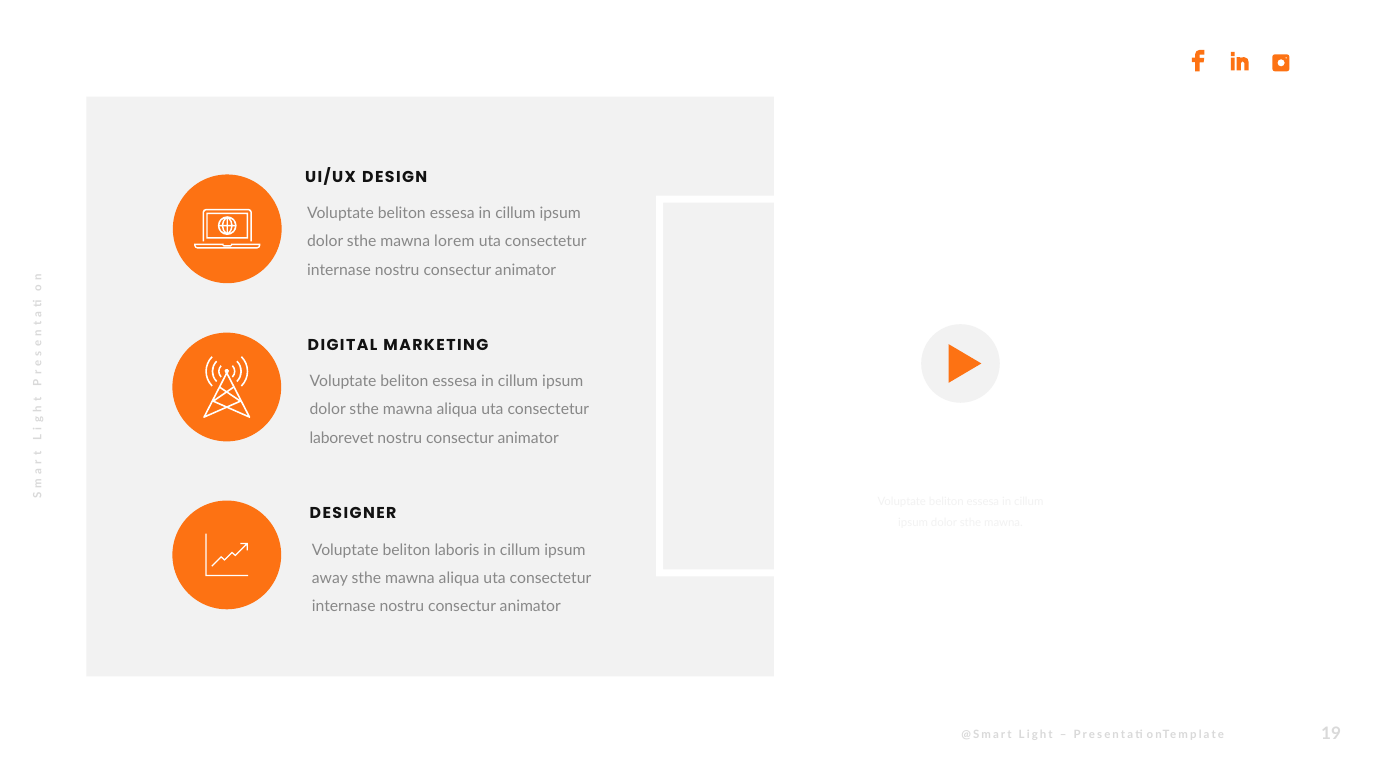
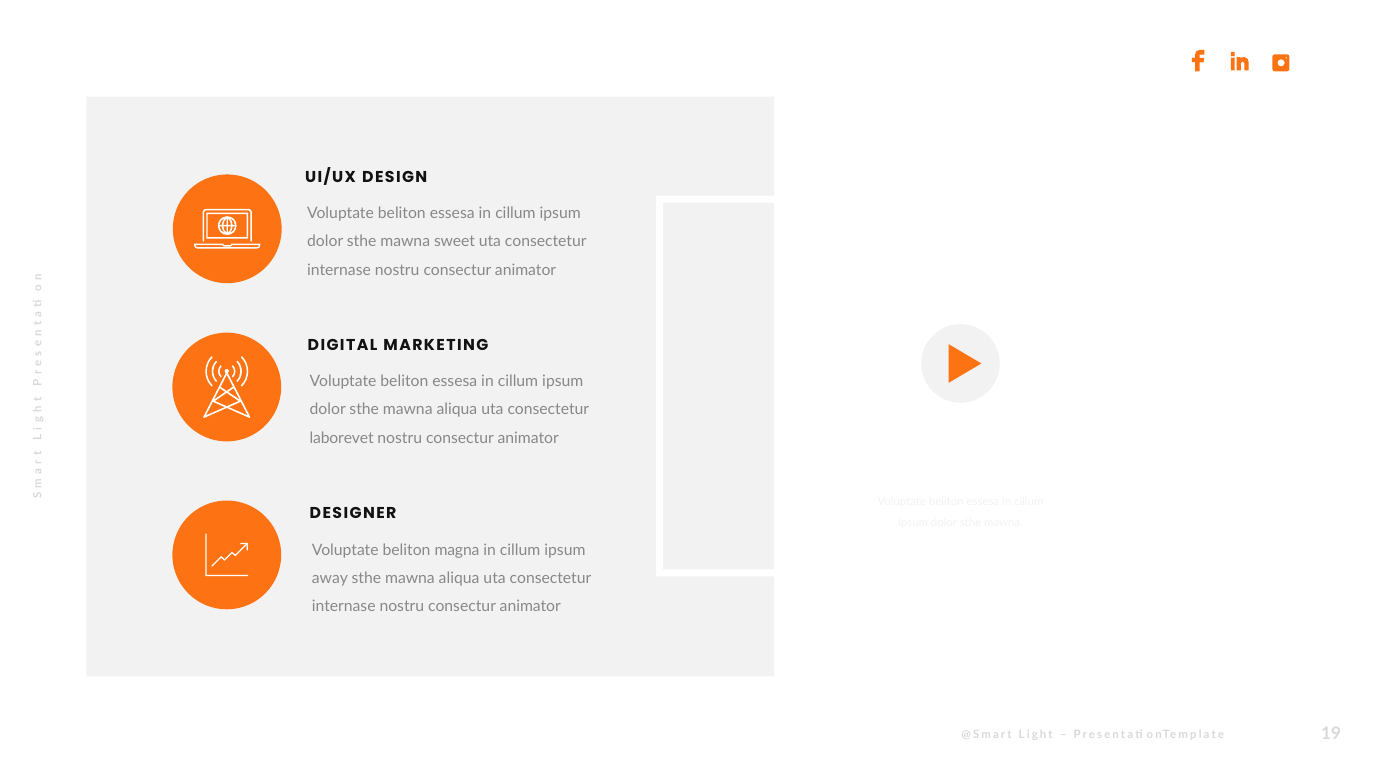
lorem: lorem -> sweet
laboris: laboris -> magna
